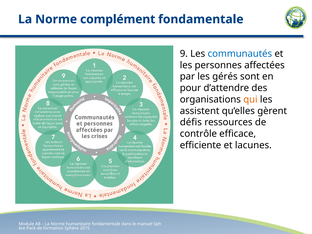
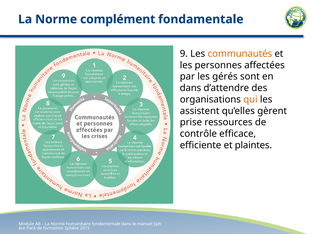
communautés colour: blue -> orange
pour at (190, 88): pour -> dans
défis: défis -> prise
lacunes: lacunes -> plaintes
